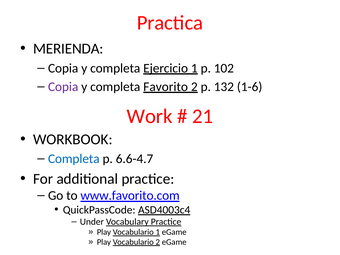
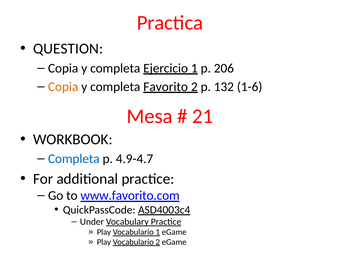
MERIENDA: MERIENDA -> QUESTION
102: 102 -> 206
Copia at (63, 87) colour: purple -> orange
Work: Work -> Mesa
6.6-4.7: 6.6-4.7 -> 4.9-4.7
